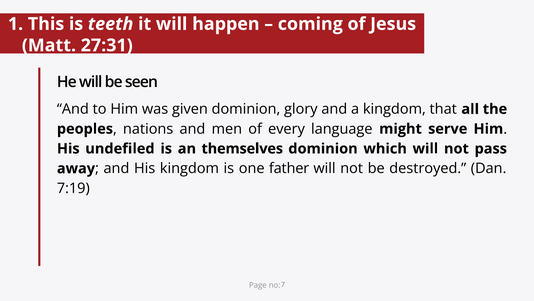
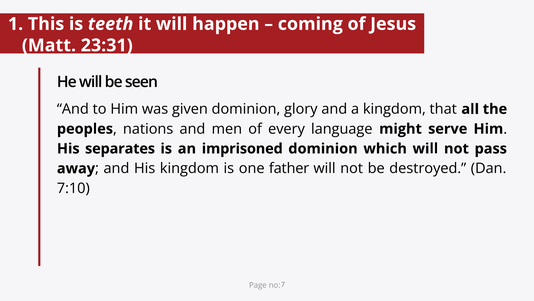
27:31: 27:31 -> 23:31
undefiled: undefiled -> separates
themselves: themselves -> imprisoned
7:19: 7:19 -> 7:10
